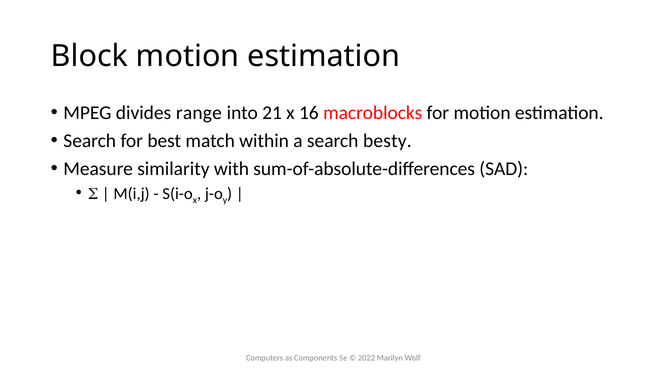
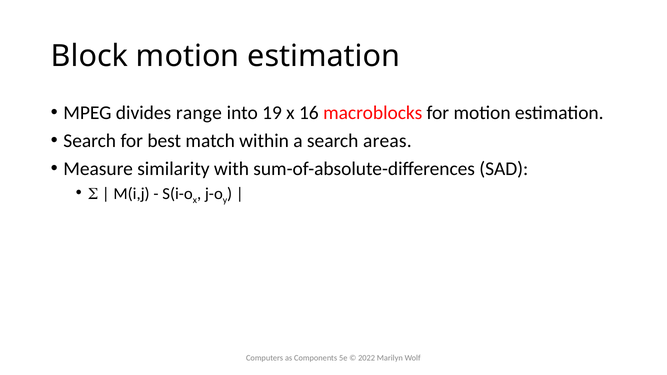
21: 21 -> 19
besty: besty -> areas
